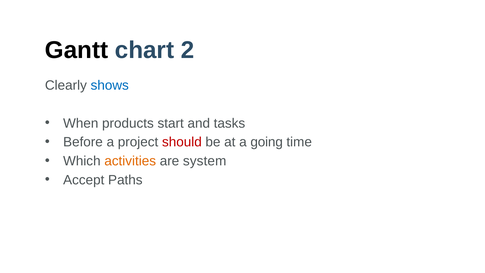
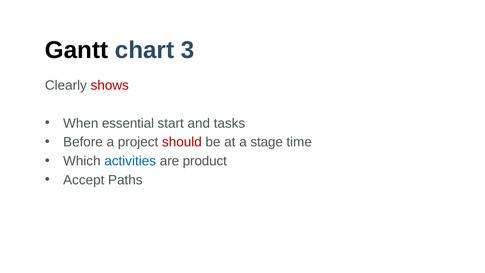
2: 2 -> 3
shows colour: blue -> red
products: products -> essential
going: going -> stage
activities colour: orange -> blue
system: system -> product
